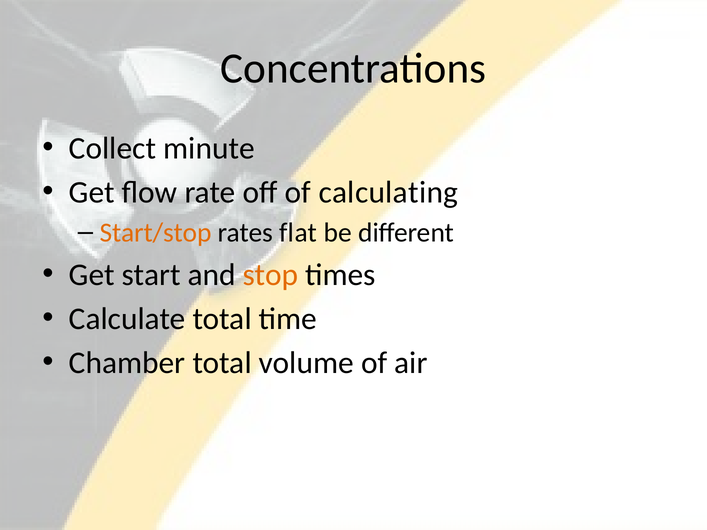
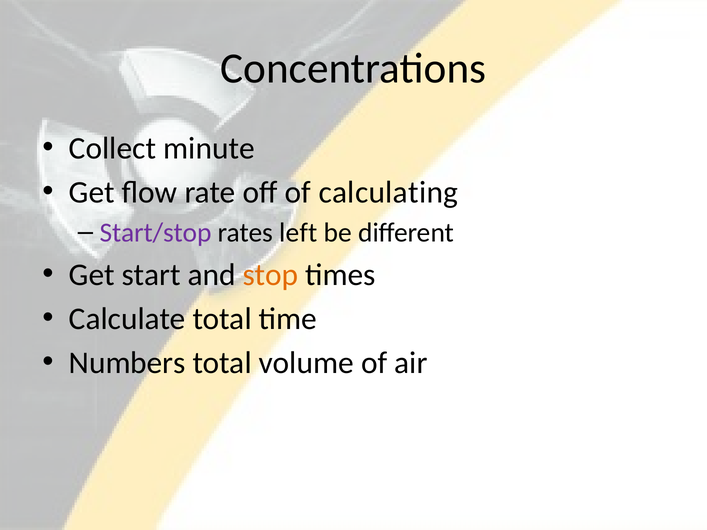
Start/stop colour: orange -> purple
flat: flat -> left
Chamber: Chamber -> Numbers
